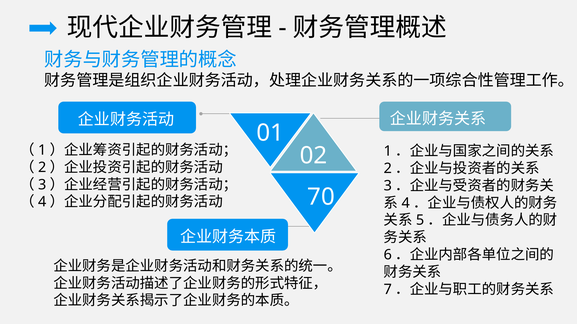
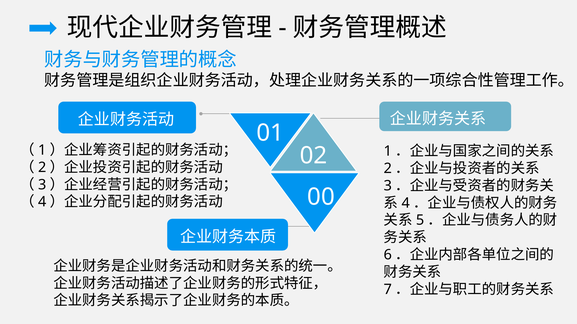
70: 70 -> 00
